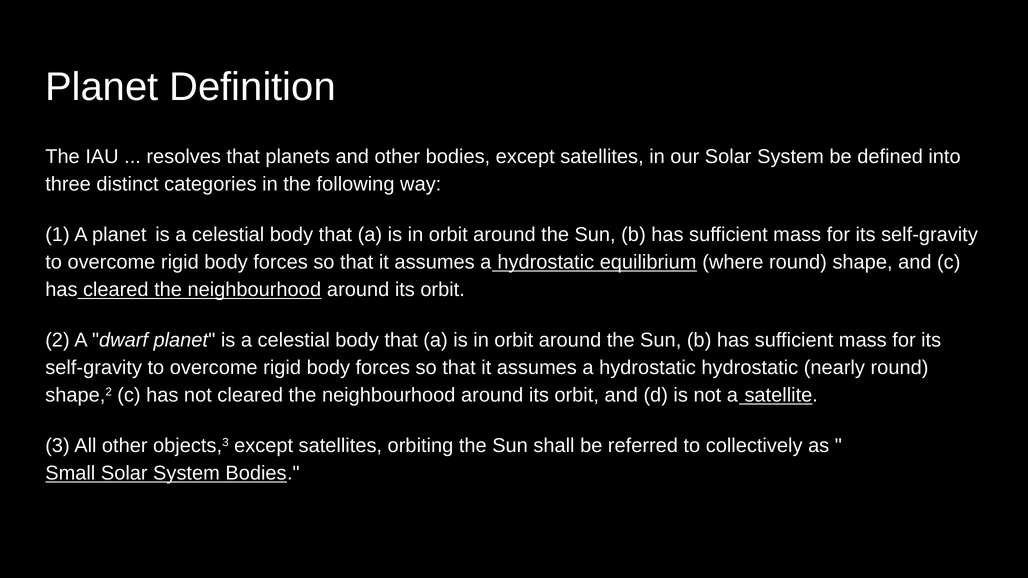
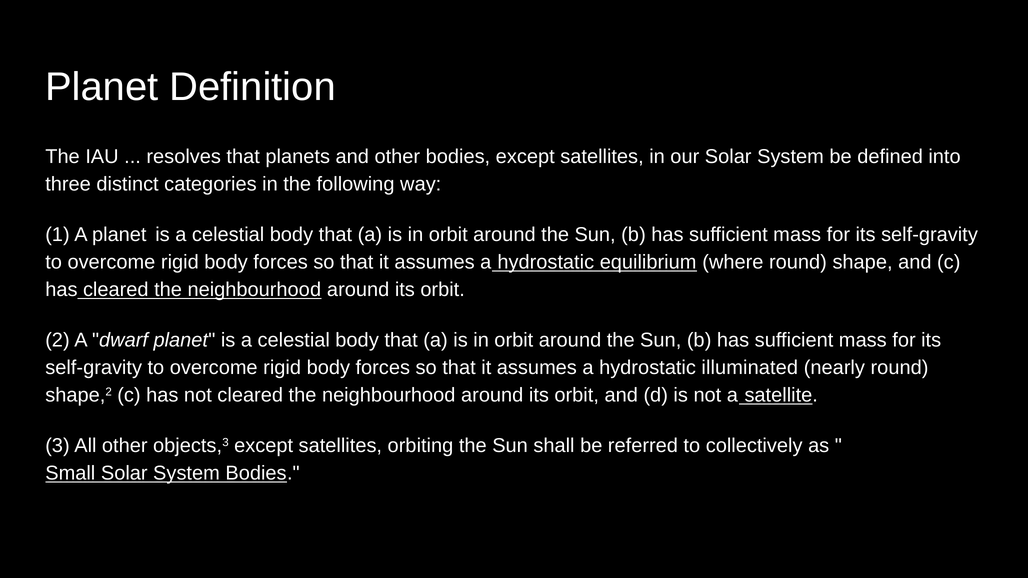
hydrostatic hydrostatic: hydrostatic -> illuminated
